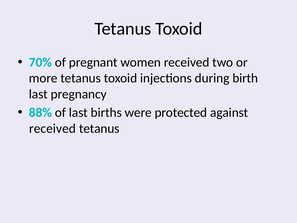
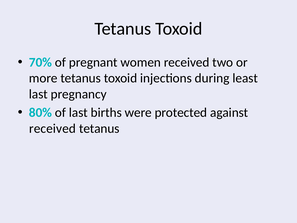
birth: birth -> least
88%: 88% -> 80%
